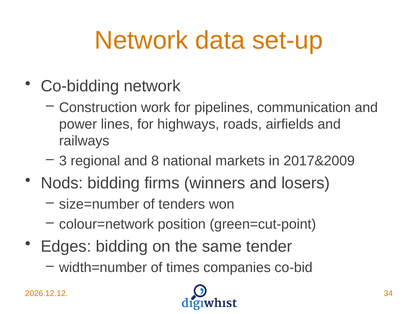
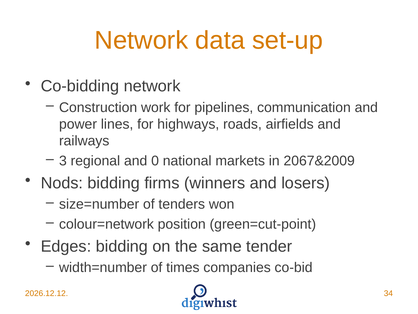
8: 8 -> 0
2017&2009: 2017&2009 -> 2067&2009
